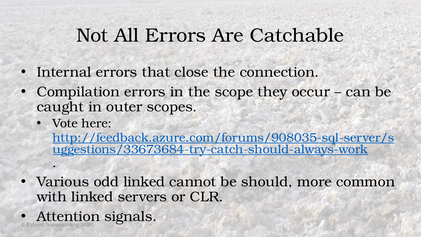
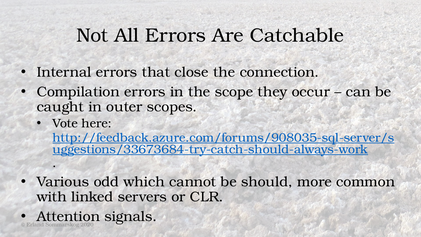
odd linked: linked -> which
